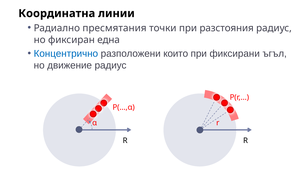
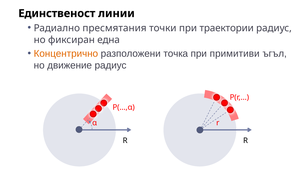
Координатна: Координатна -> Единственост
разстояния: разстояния -> траектории
Концентрично colour: blue -> orange
които: които -> точка
фиксирани: фиксирани -> примитиви
